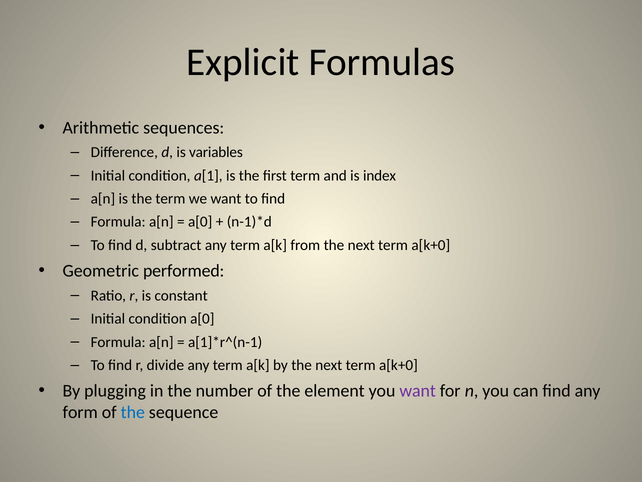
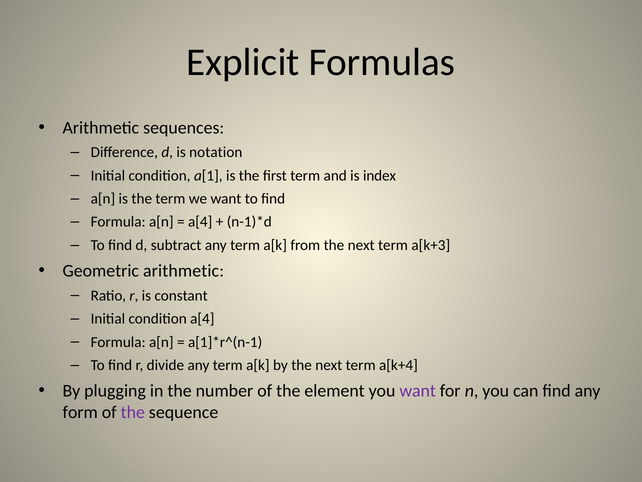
variables: variables -> notation
a[0 at (200, 222): a[0 -> a[4
a[k+0 at (431, 245): a[k+0 -> a[k+3
Geometric performed: performed -> arithmetic
condition a[0: a[0 -> a[4
a[k+0 at (398, 365): a[k+0 -> a[k+4
the at (133, 412) colour: blue -> purple
